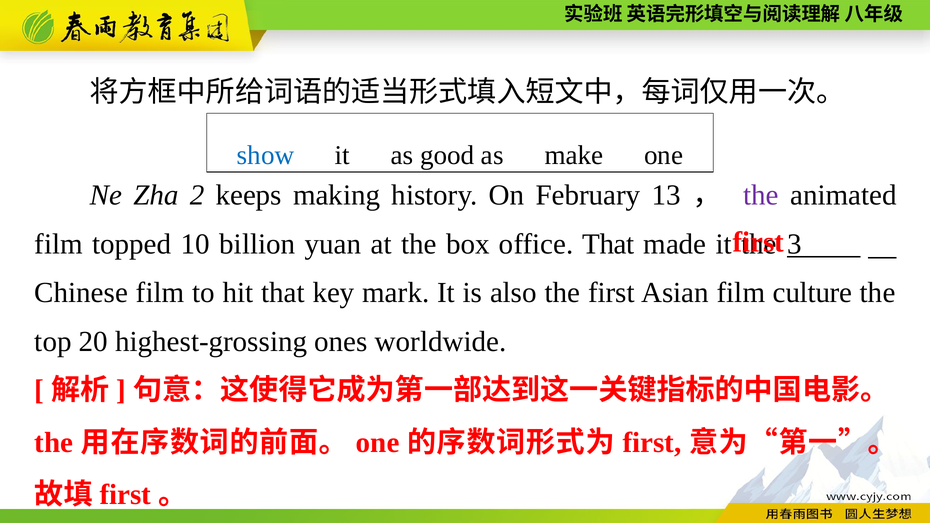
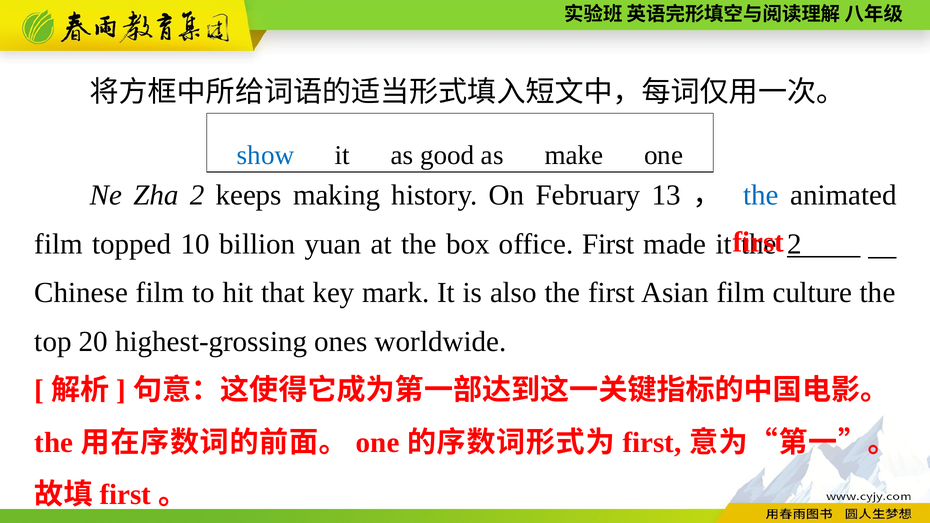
the at (761, 195) colour: purple -> blue
office That: That -> First
3 at (794, 244): 3 -> 2
